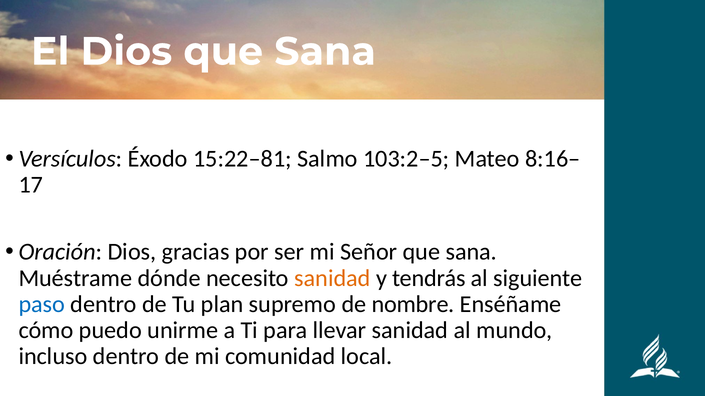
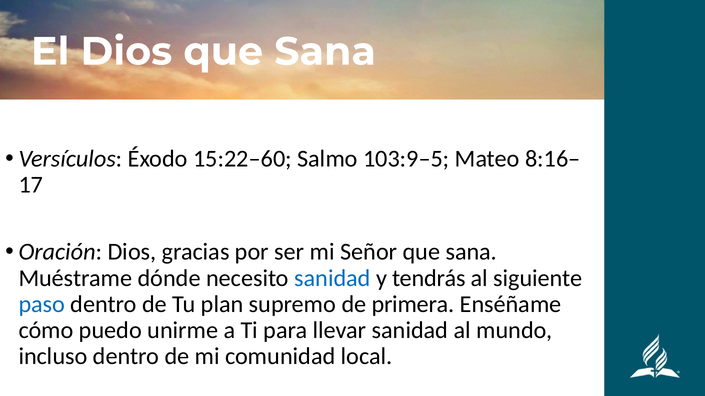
15:22–81: 15:22–81 -> 15:22–60
103:2–5: 103:2–5 -> 103:9–5
sanidad at (332, 278) colour: orange -> blue
nombre: nombre -> primera
